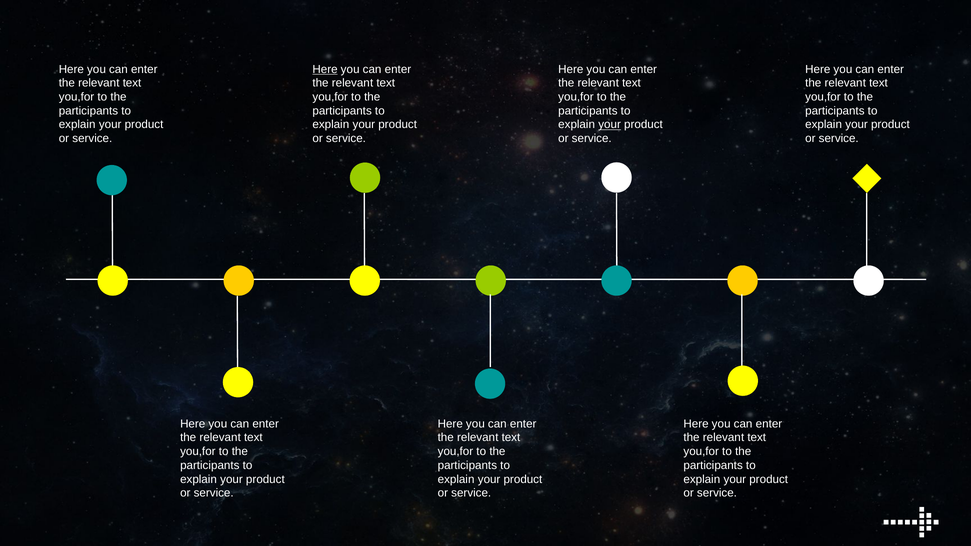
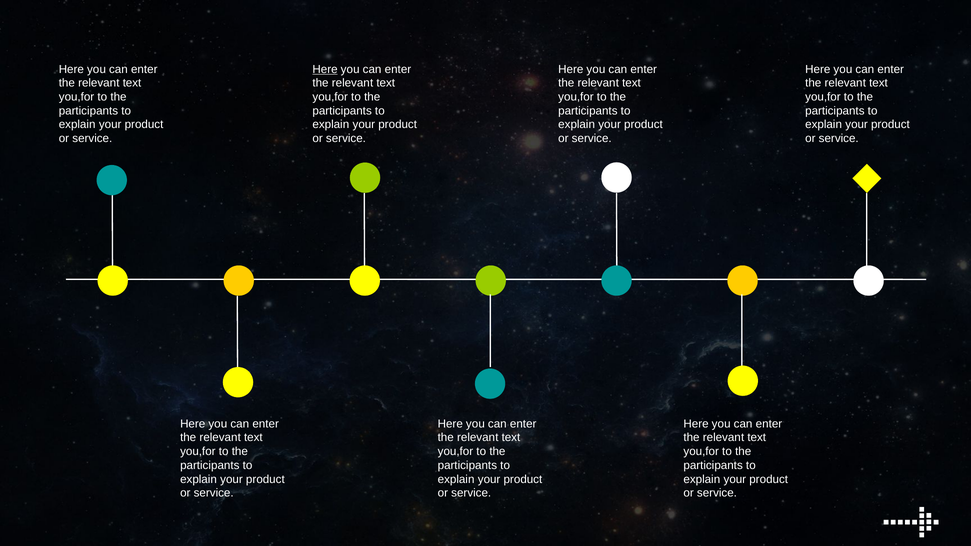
your at (610, 125) underline: present -> none
